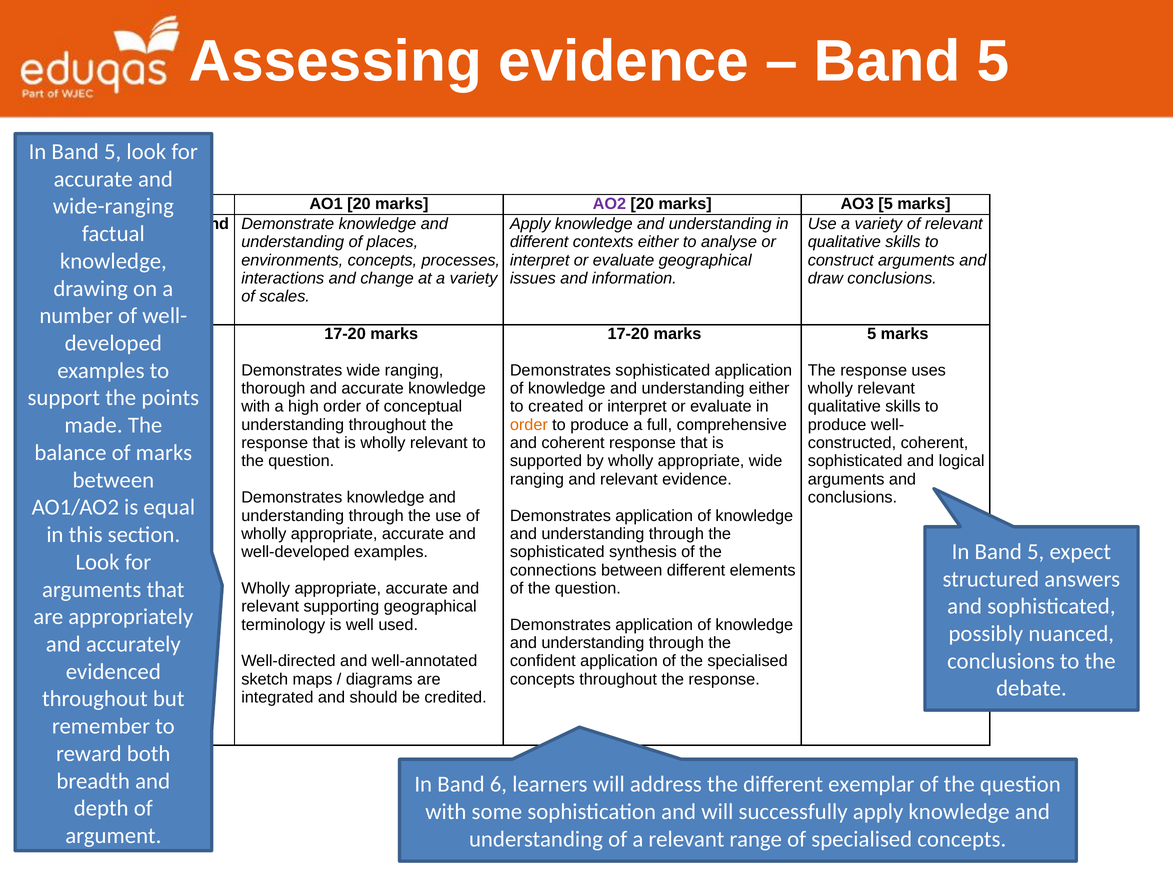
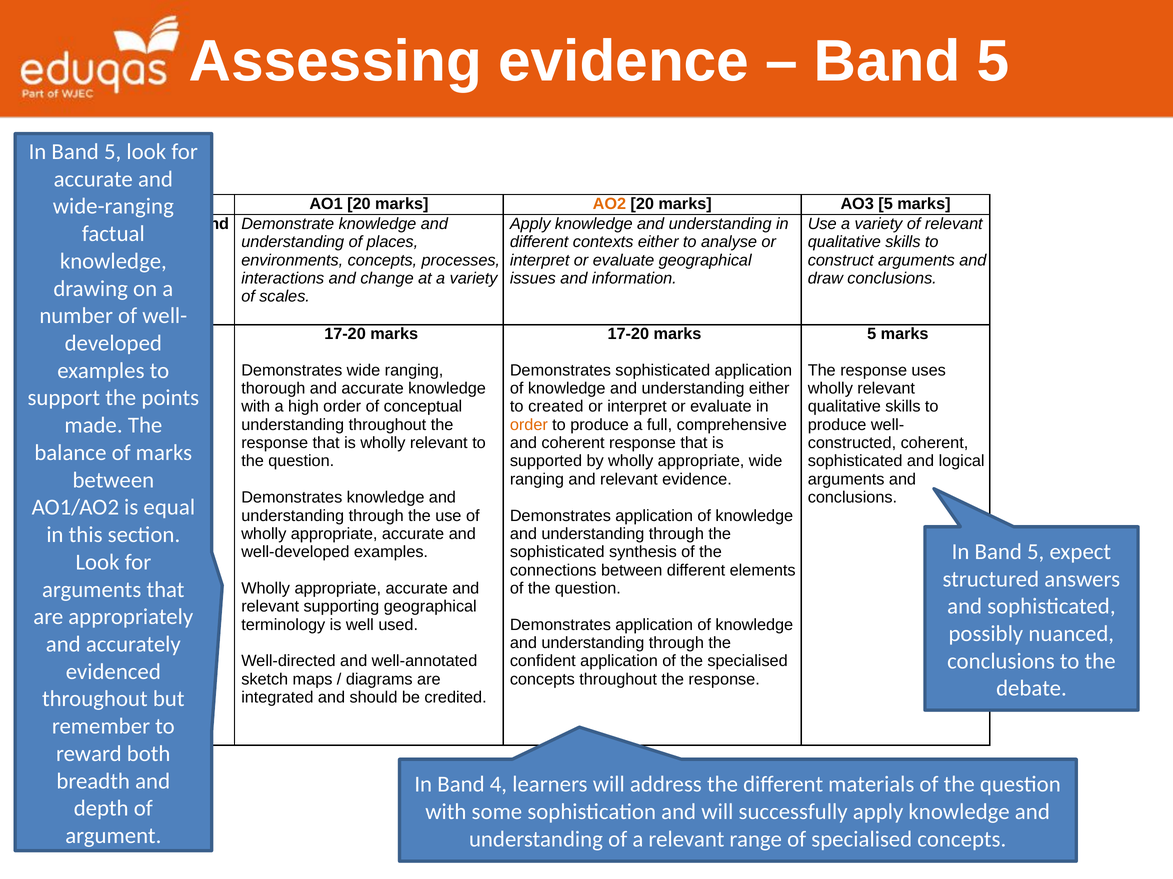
AO2 colour: purple -> orange
6: 6 -> 4
exemplar: exemplar -> materials
